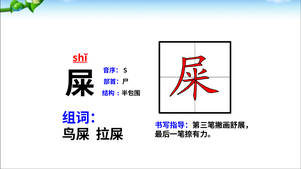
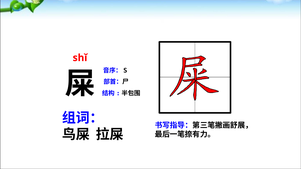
shǐ underline: present -> none
